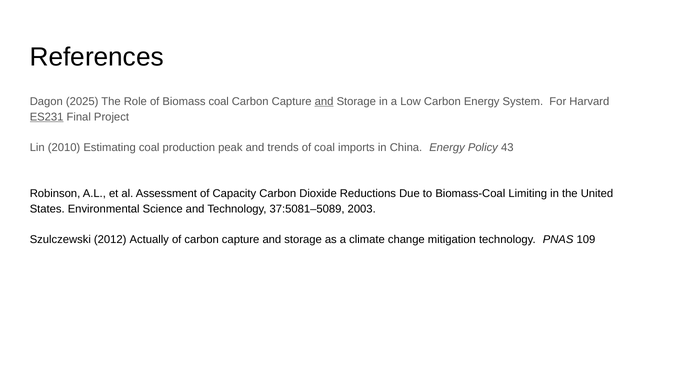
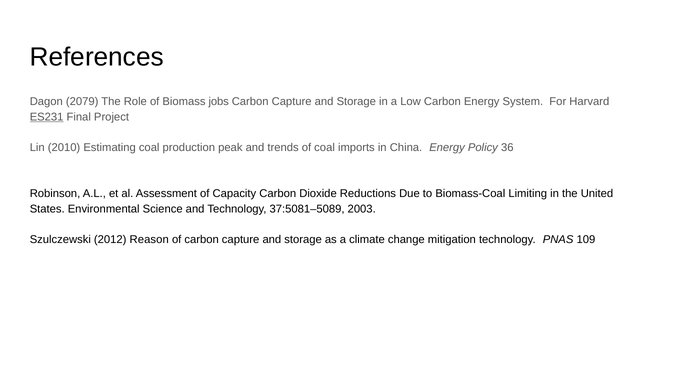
2025: 2025 -> 2079
Biomass coal: coal -> jobs
and at (324, 101) underline: present -> none
43: 43 -> 36
Actually: Actually -> Reason
